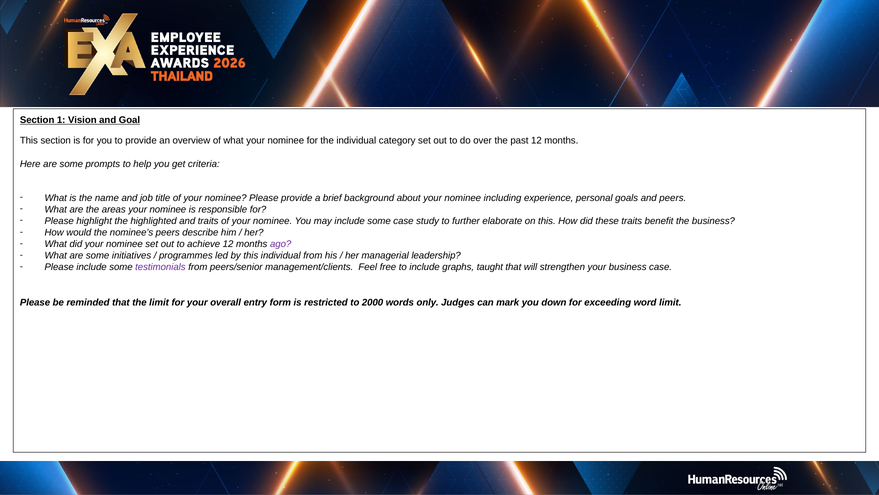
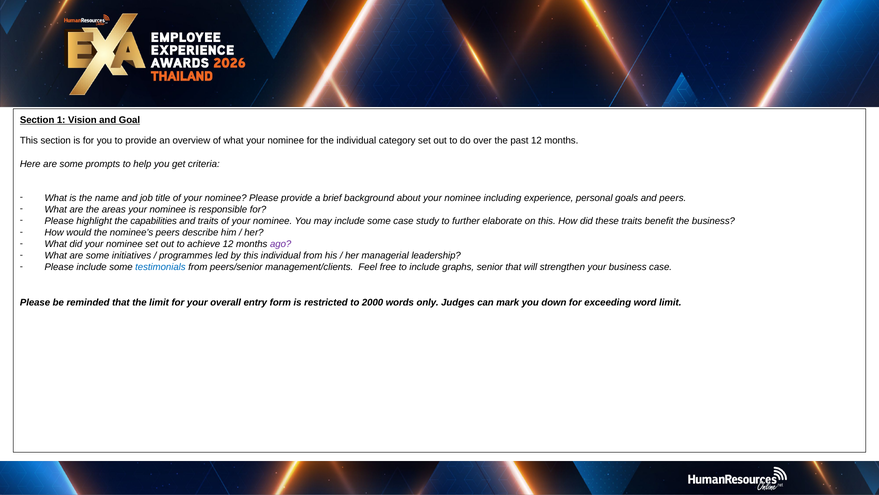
highlighted: highlighted -> capabilities
testimonials colour: purple -> blue
taught: taught -> senior
